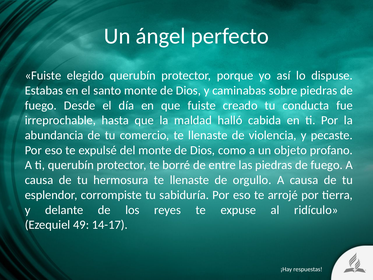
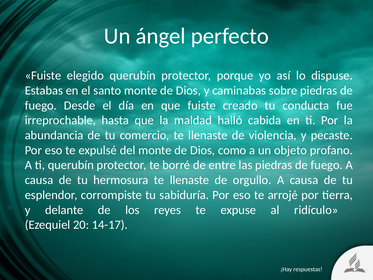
49: 49 -> 20
